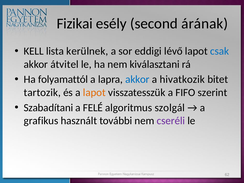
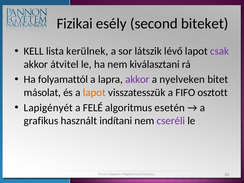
árának: árának -> biteket
eddigi: eddigi -> látszik
csak colour: blue -> purple
akkor at (137, 79) colour: blue -> purple
hivatkozik: hivatkozik -> nyelveken
tartozik: tartozik -> másolat
szerint: szerint -> osztott
Szabadítani: Szabadítani -> Lapigényét
szolgál: szolgál -> esetén
további: további -> indítani
